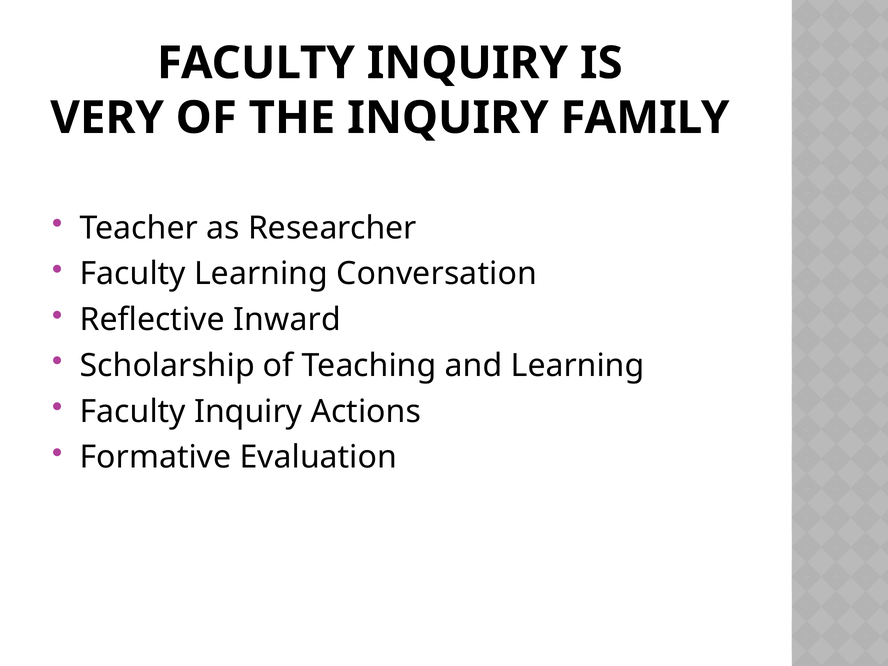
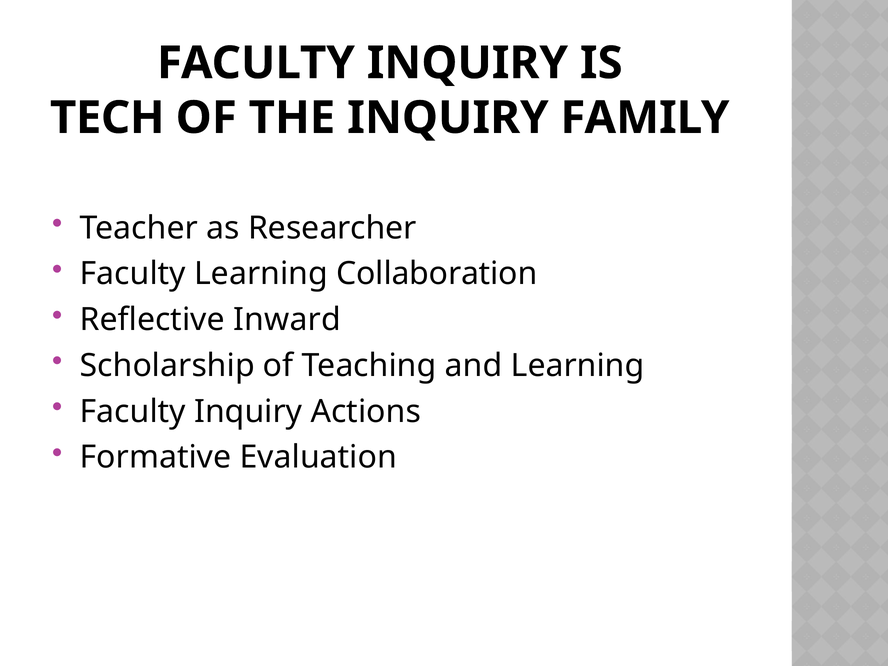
VERY: VERY -> TECH
Conversation: Conversation -> Collaboration
